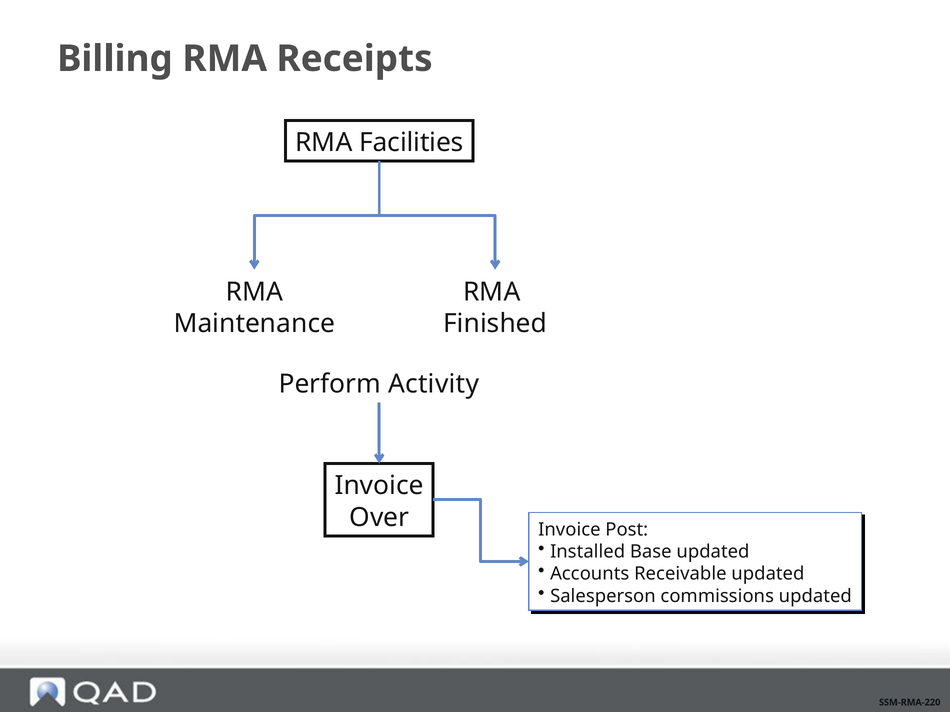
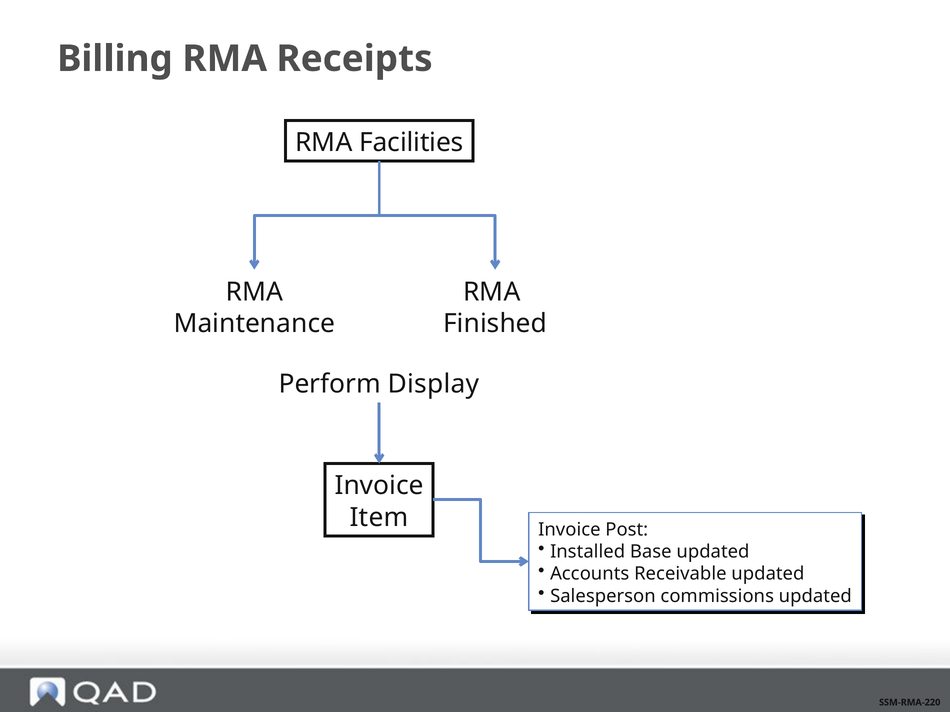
Activity: Activity -> Display
Over: Over -> Item
